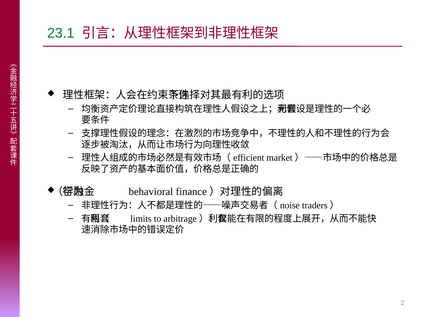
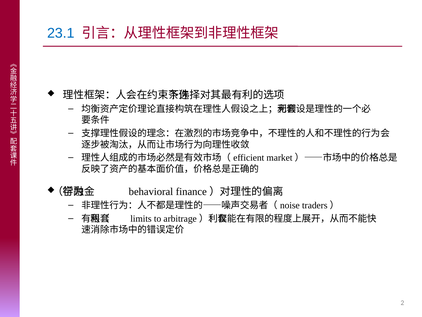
23.1 colour: green -> blue
